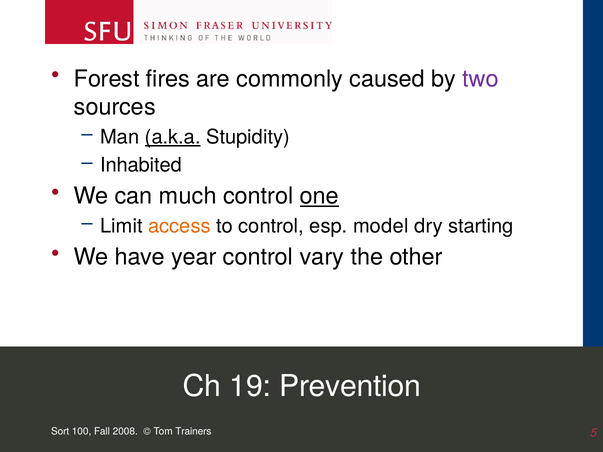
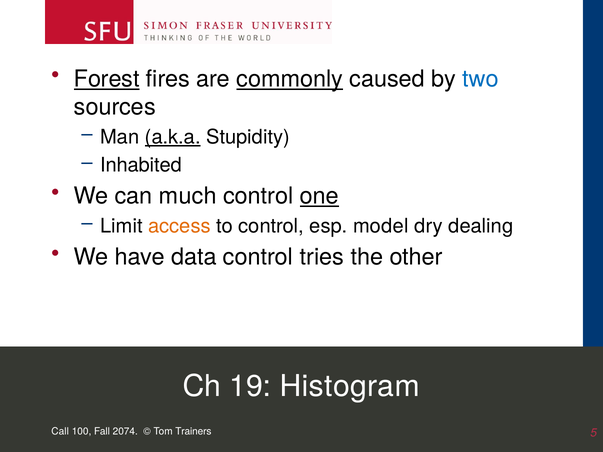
Forest underline: none -> present
commonly underline: none -> present
two colour: purple -> blue
starting: starting -> dealing
year: year -> data
vary: vary -> tries
Prevention: Prevention -> Histogram
Sort: Sort -> Call
2008: 2008 -> 2074
